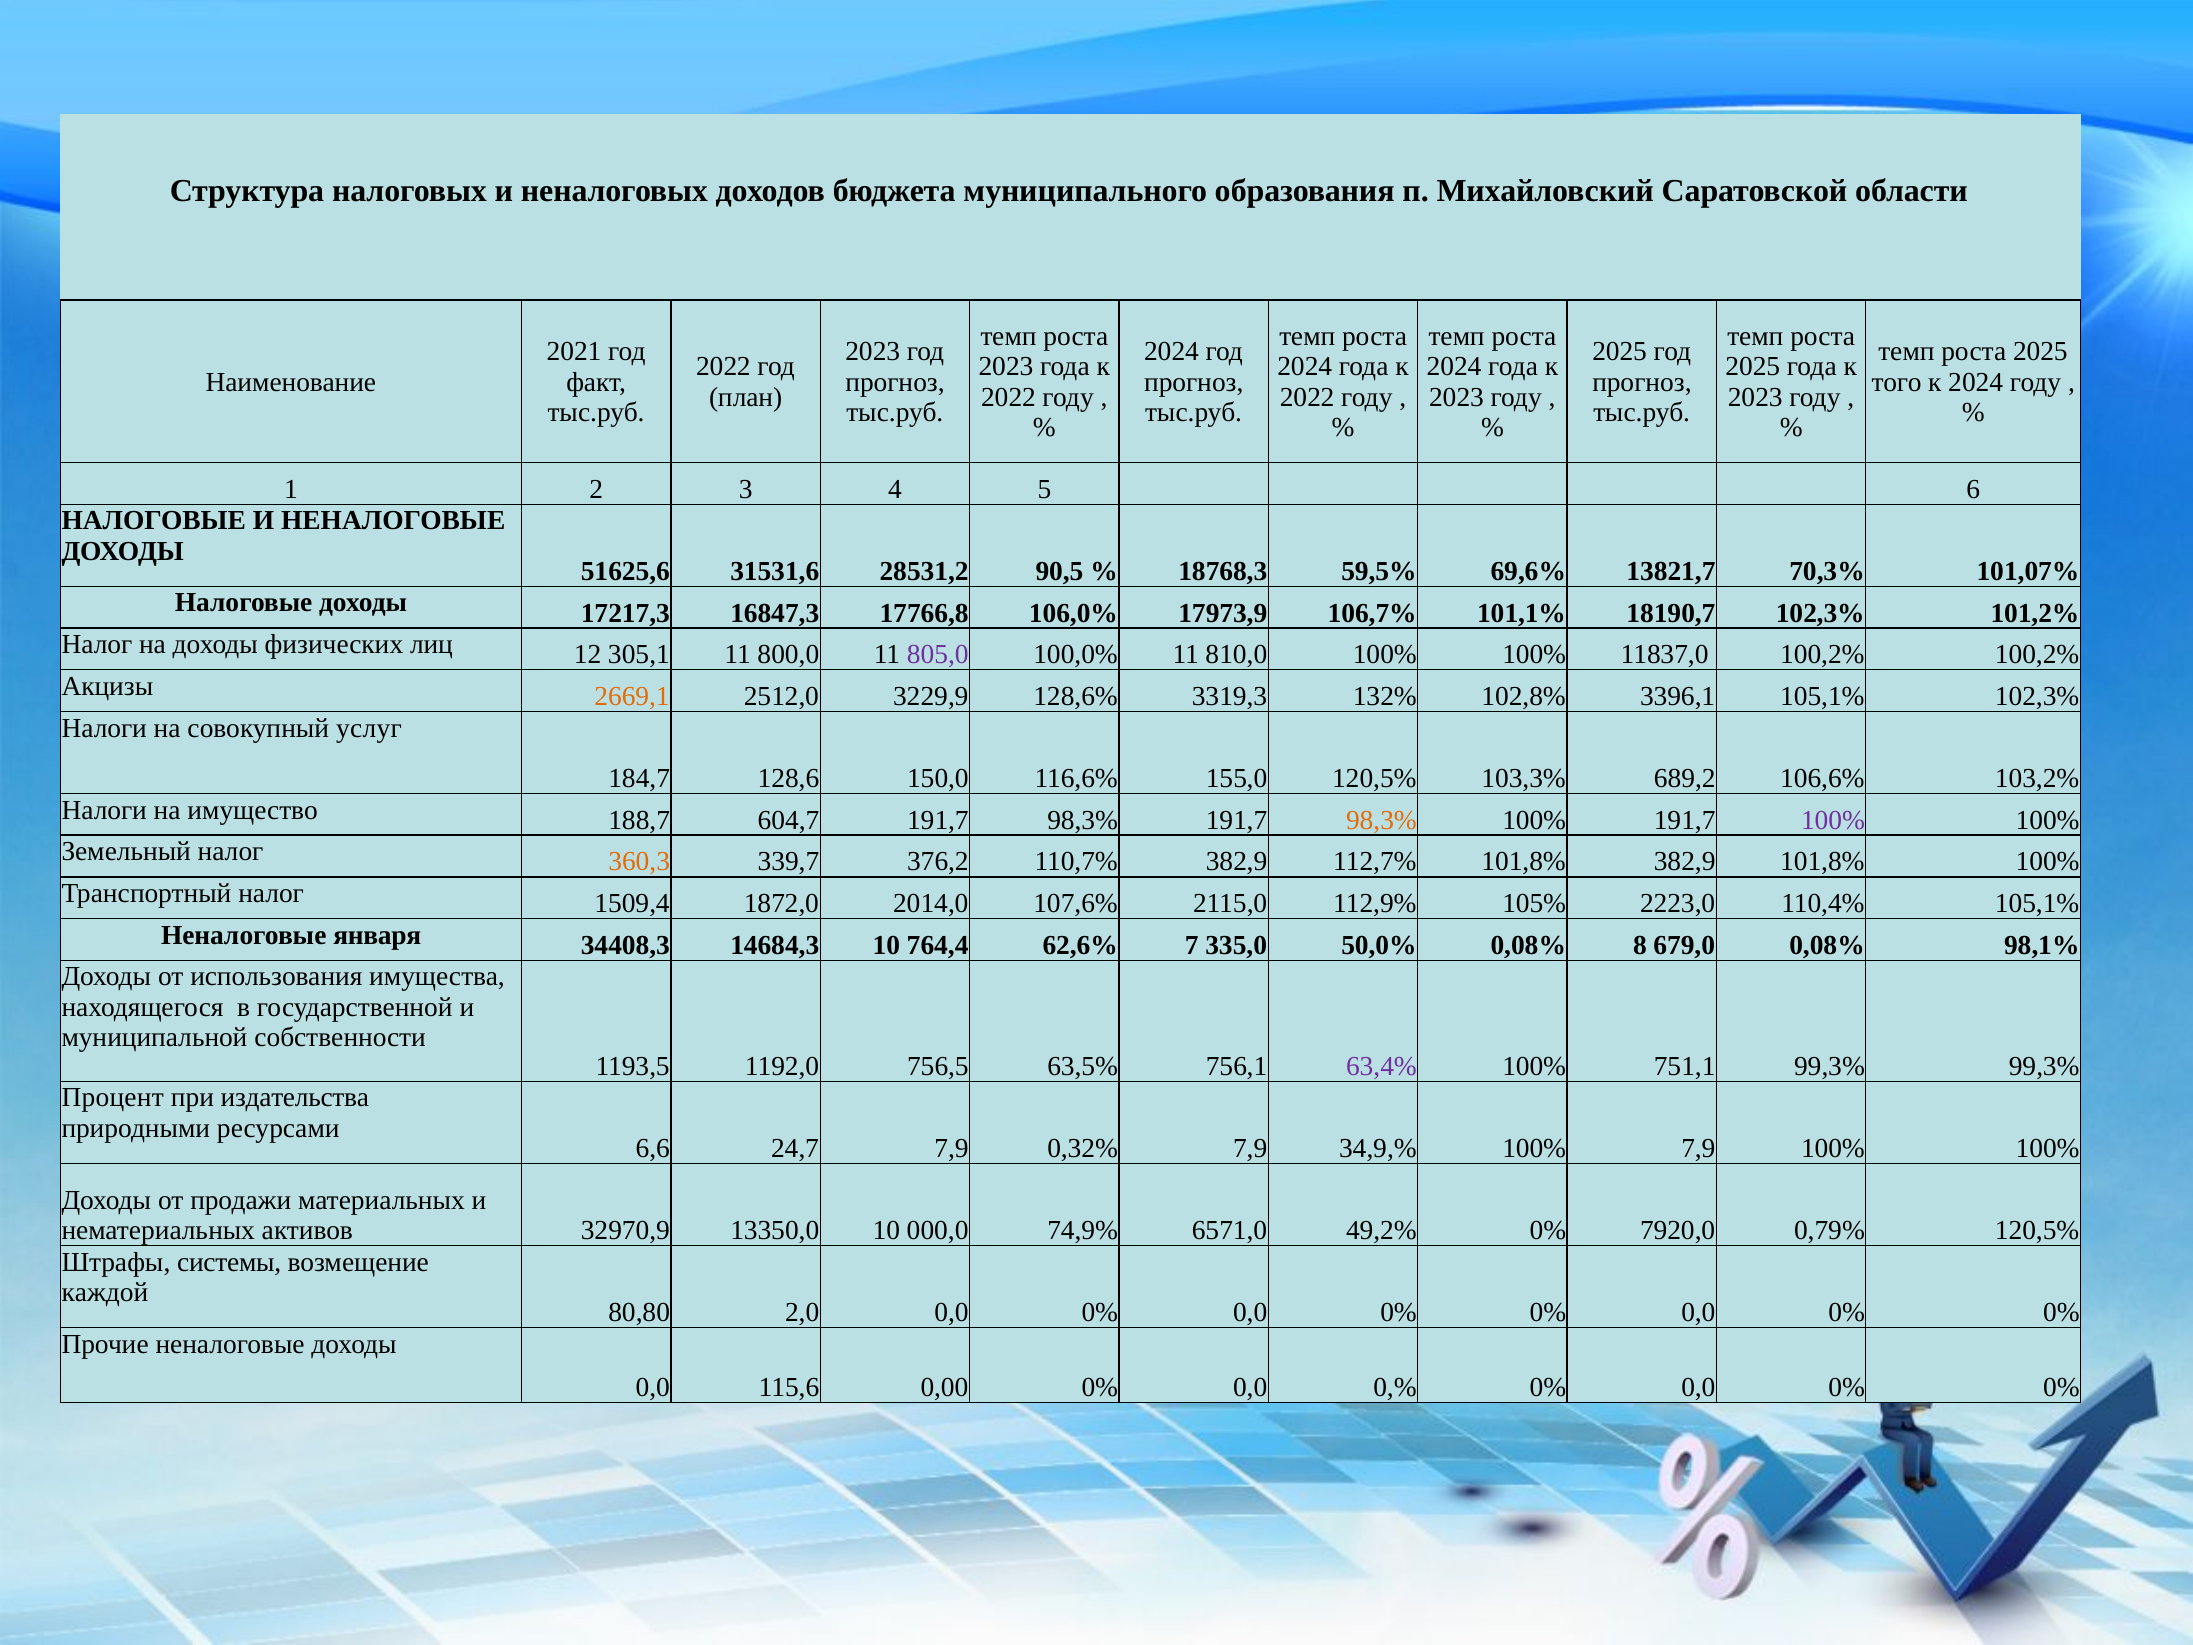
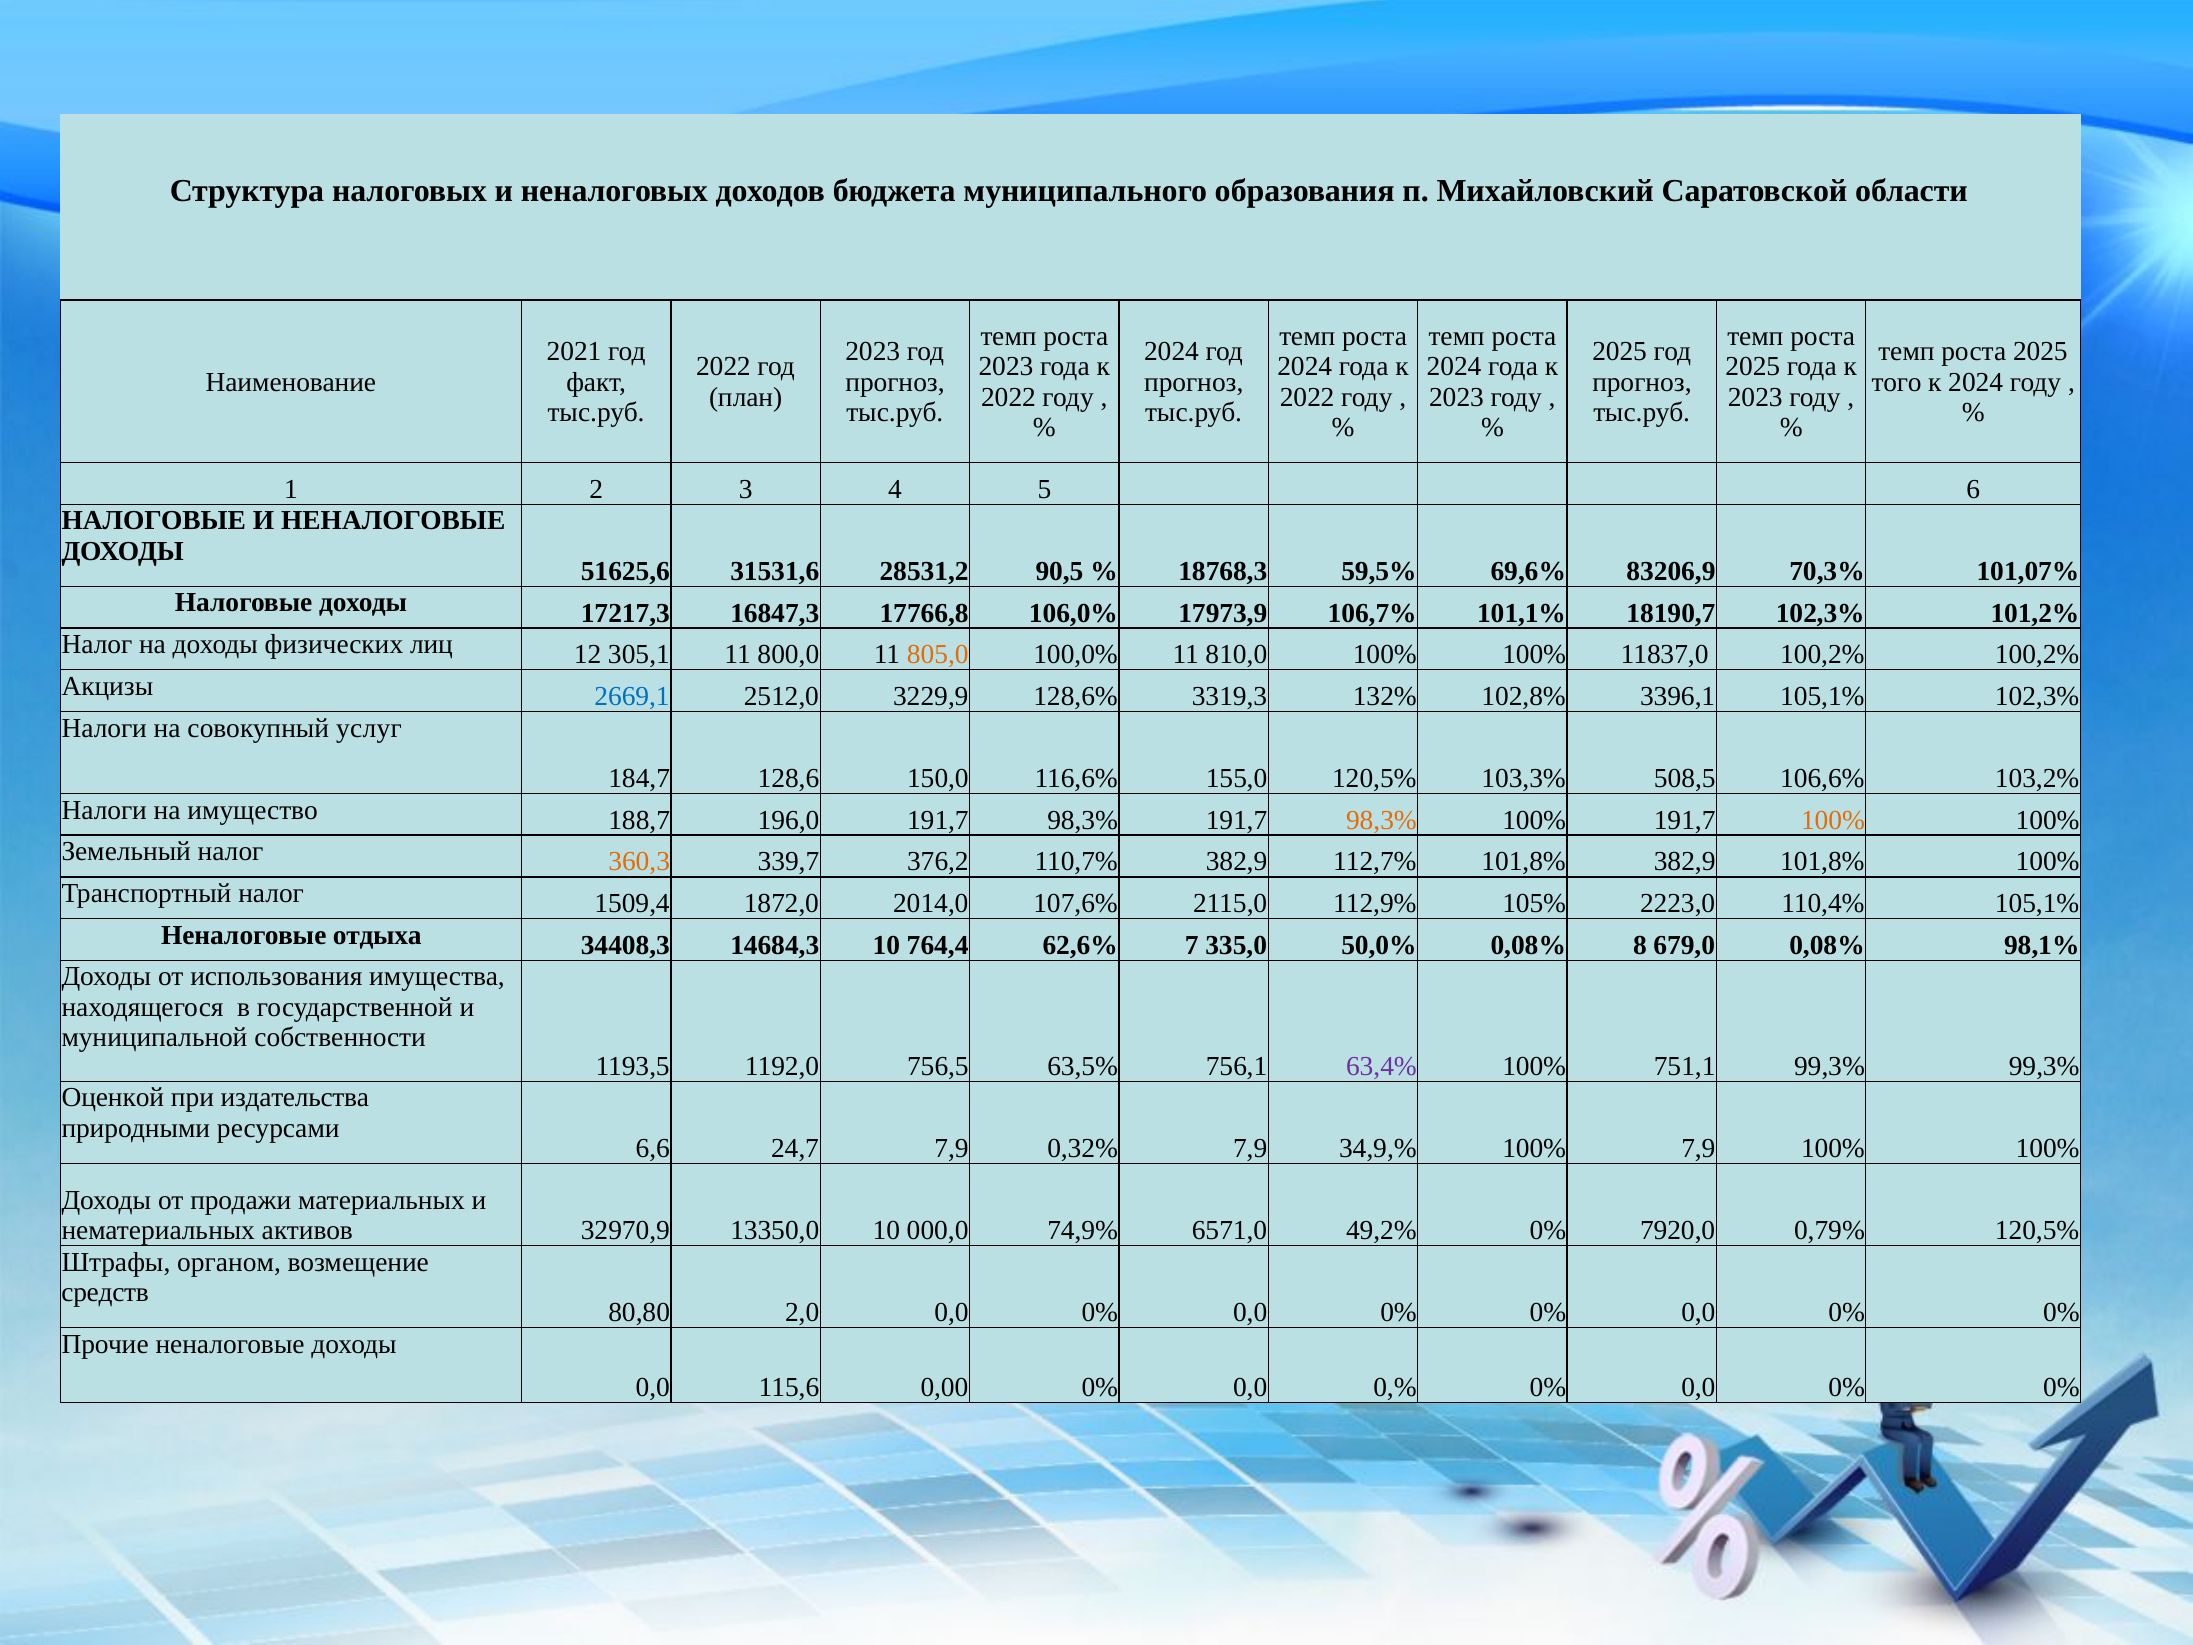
13821,7: 13821,7 -> 83206,9
805,0 colour: purple -> orange
2669,1 colour: orange -> blue
689,2: 689,2 -> 508,5
604,7: 604,7 -> 196,0
100% at (1833, 820) colour: purple -> orange
января: января -> отдыха
Процент: Процент -> Оценкой
системы: системы -> органом
каждой: каждой -> средств
